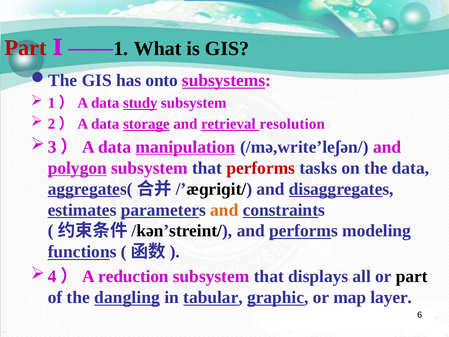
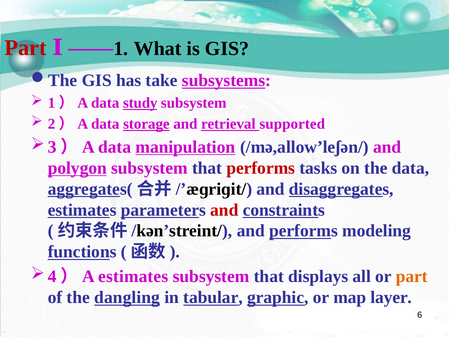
onto: onto -> take
resolution: resolution -> supported
/mə,write’leʃən/: /mə,write’leʃən/ -> /mə,allow’leʃən/
and at (224, 210) colour: orange -> red
reduction at (133, 276): reduction -> estimates
part at (412, 276) colour: black -> orange
